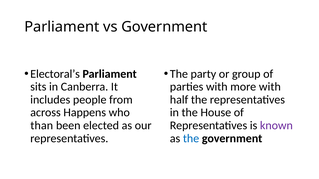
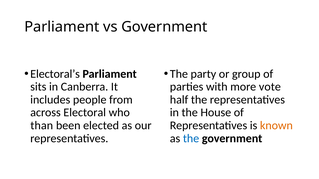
more with: with -> vote
Happens: Happens -> Electoral
known colour: purple -> orange
